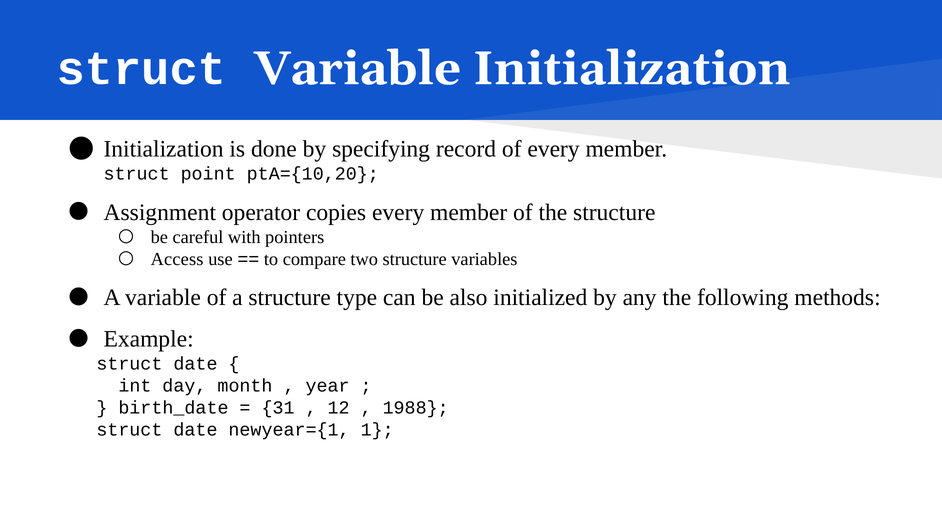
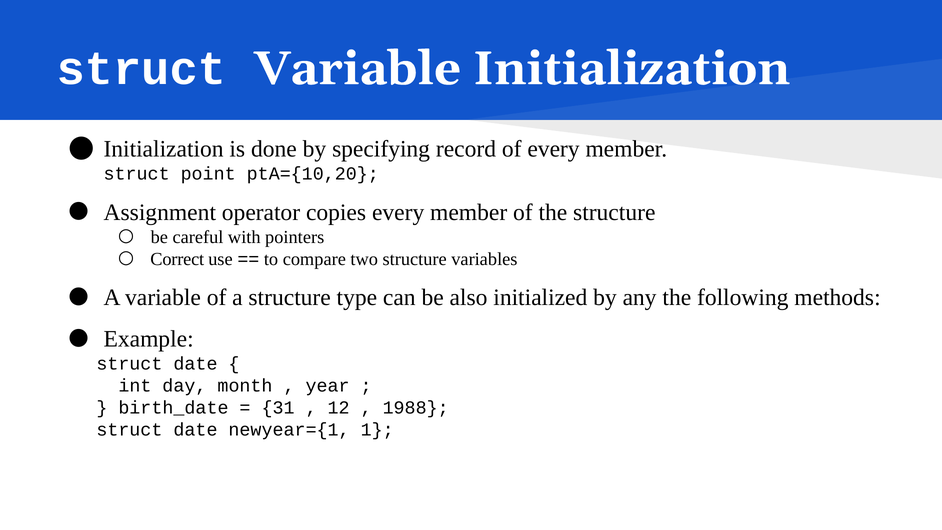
Access: Access -> Correct
